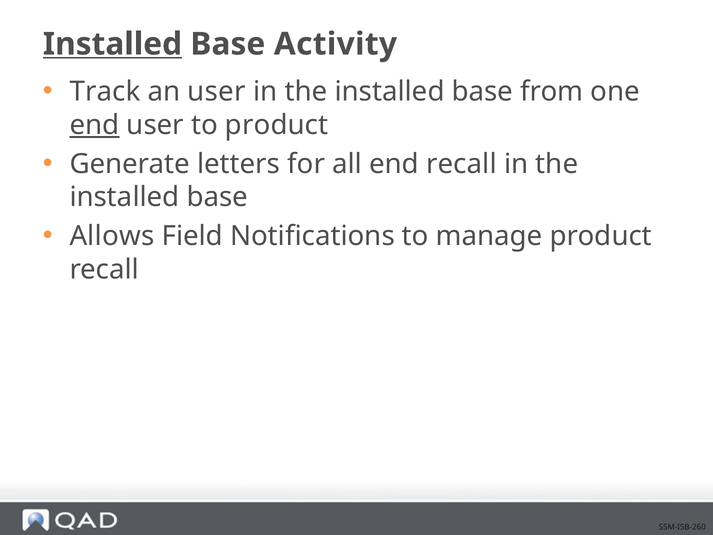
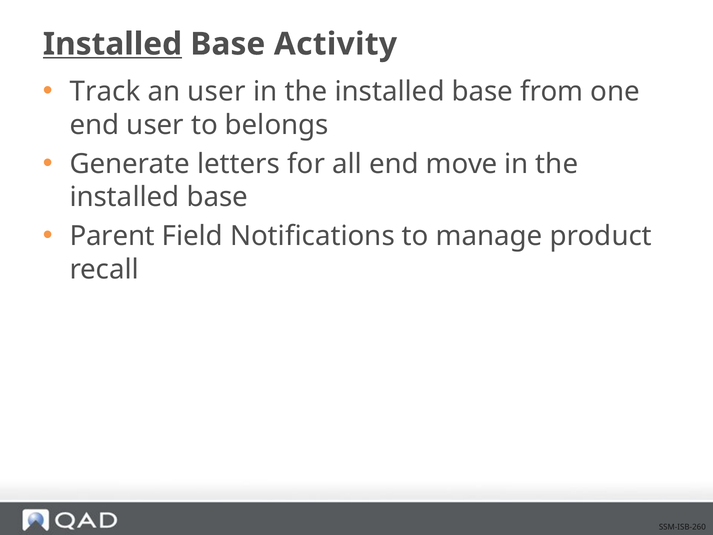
end at (94, 125) underline: present -> none
to product: product -> belongs
end recall: recall -> move
Allows: Allows -> Parent
